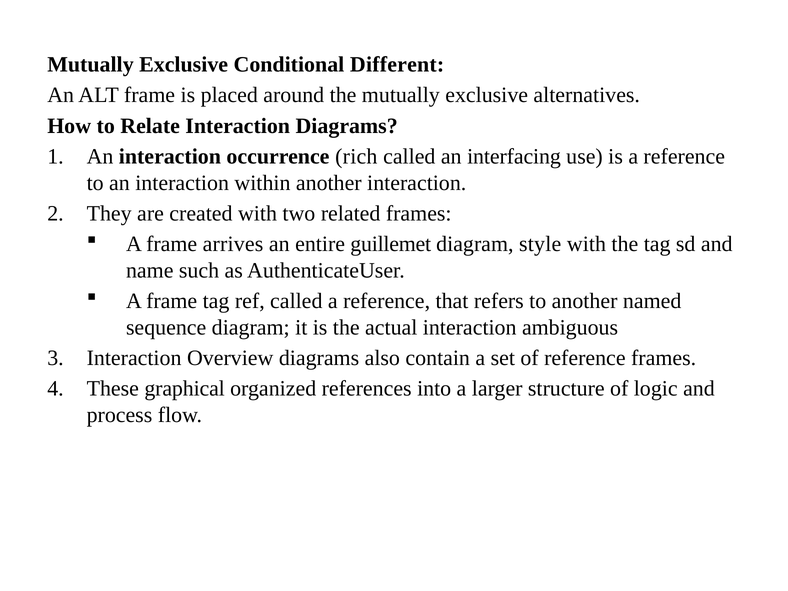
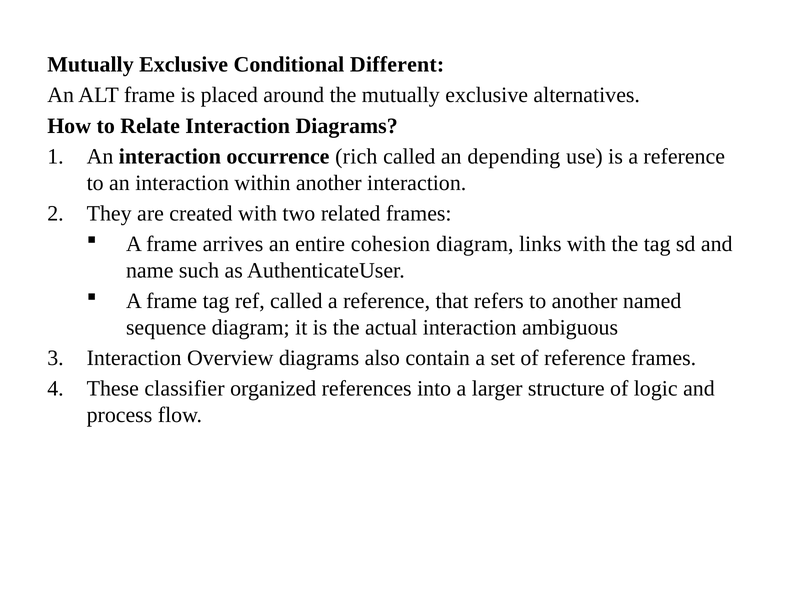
interfacing: interfacing -> depending
guillemet: guillemet -> cohesion
style: style -> links
graphical: graphical -> classifier
